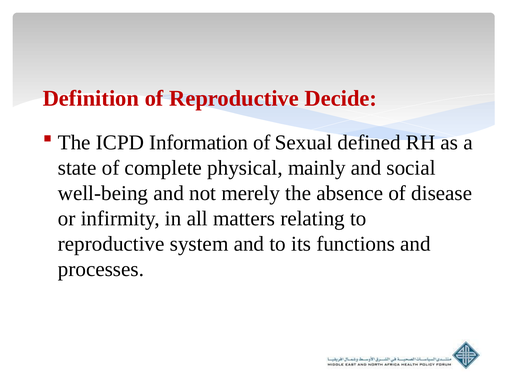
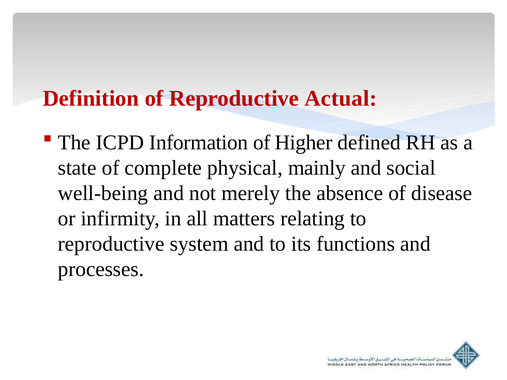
Decide: Decide -> Actual
Sexual: Sexual -> Higher
